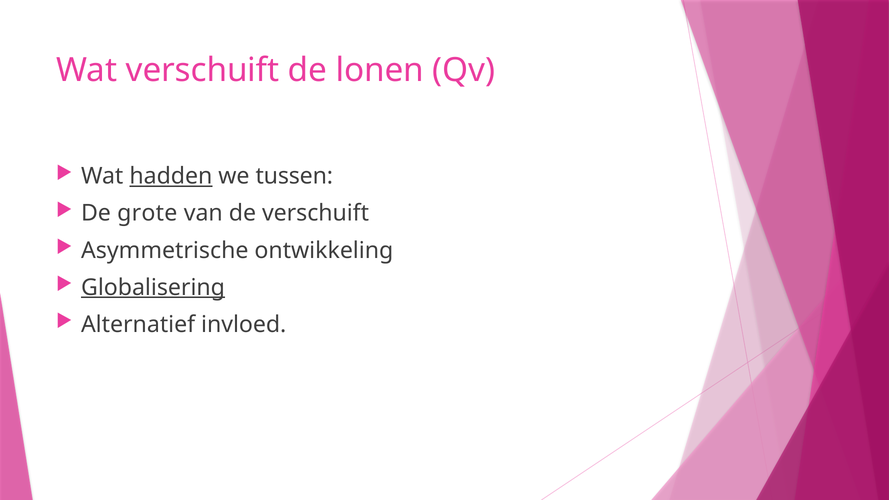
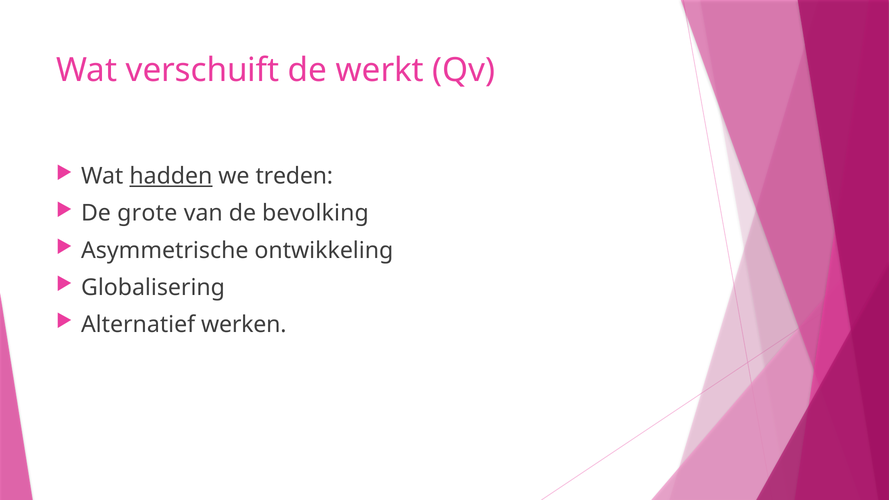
lonen: lonen -> werkt
tussen: tussen -> treden
de verschuift: verschuift -> bevolking
Globalisering underline: present -> none
invloed: invloed -> werken
